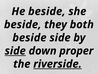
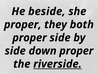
beside at (23, 24): beside -> proper
beside at (29, 37): beside -> proper
side at (15, 51) underline: present -> none
